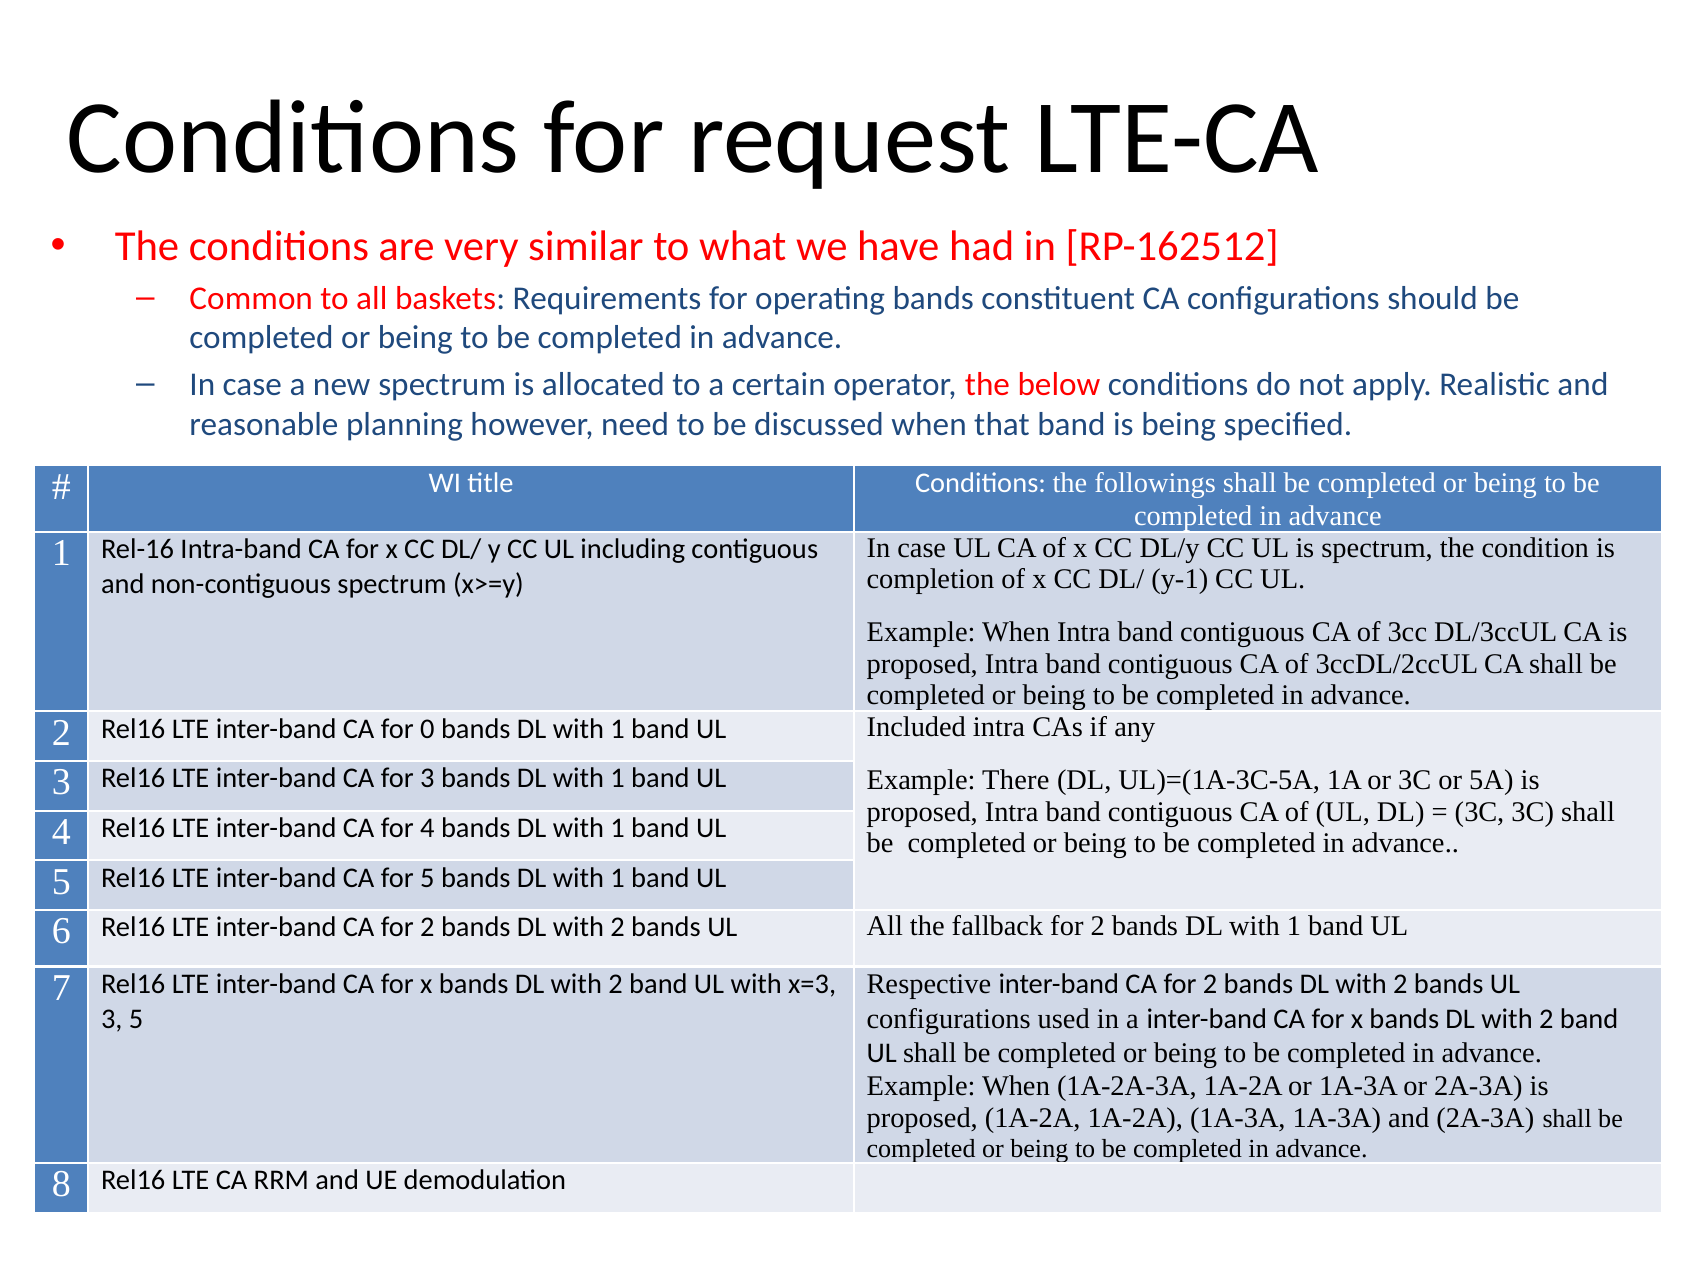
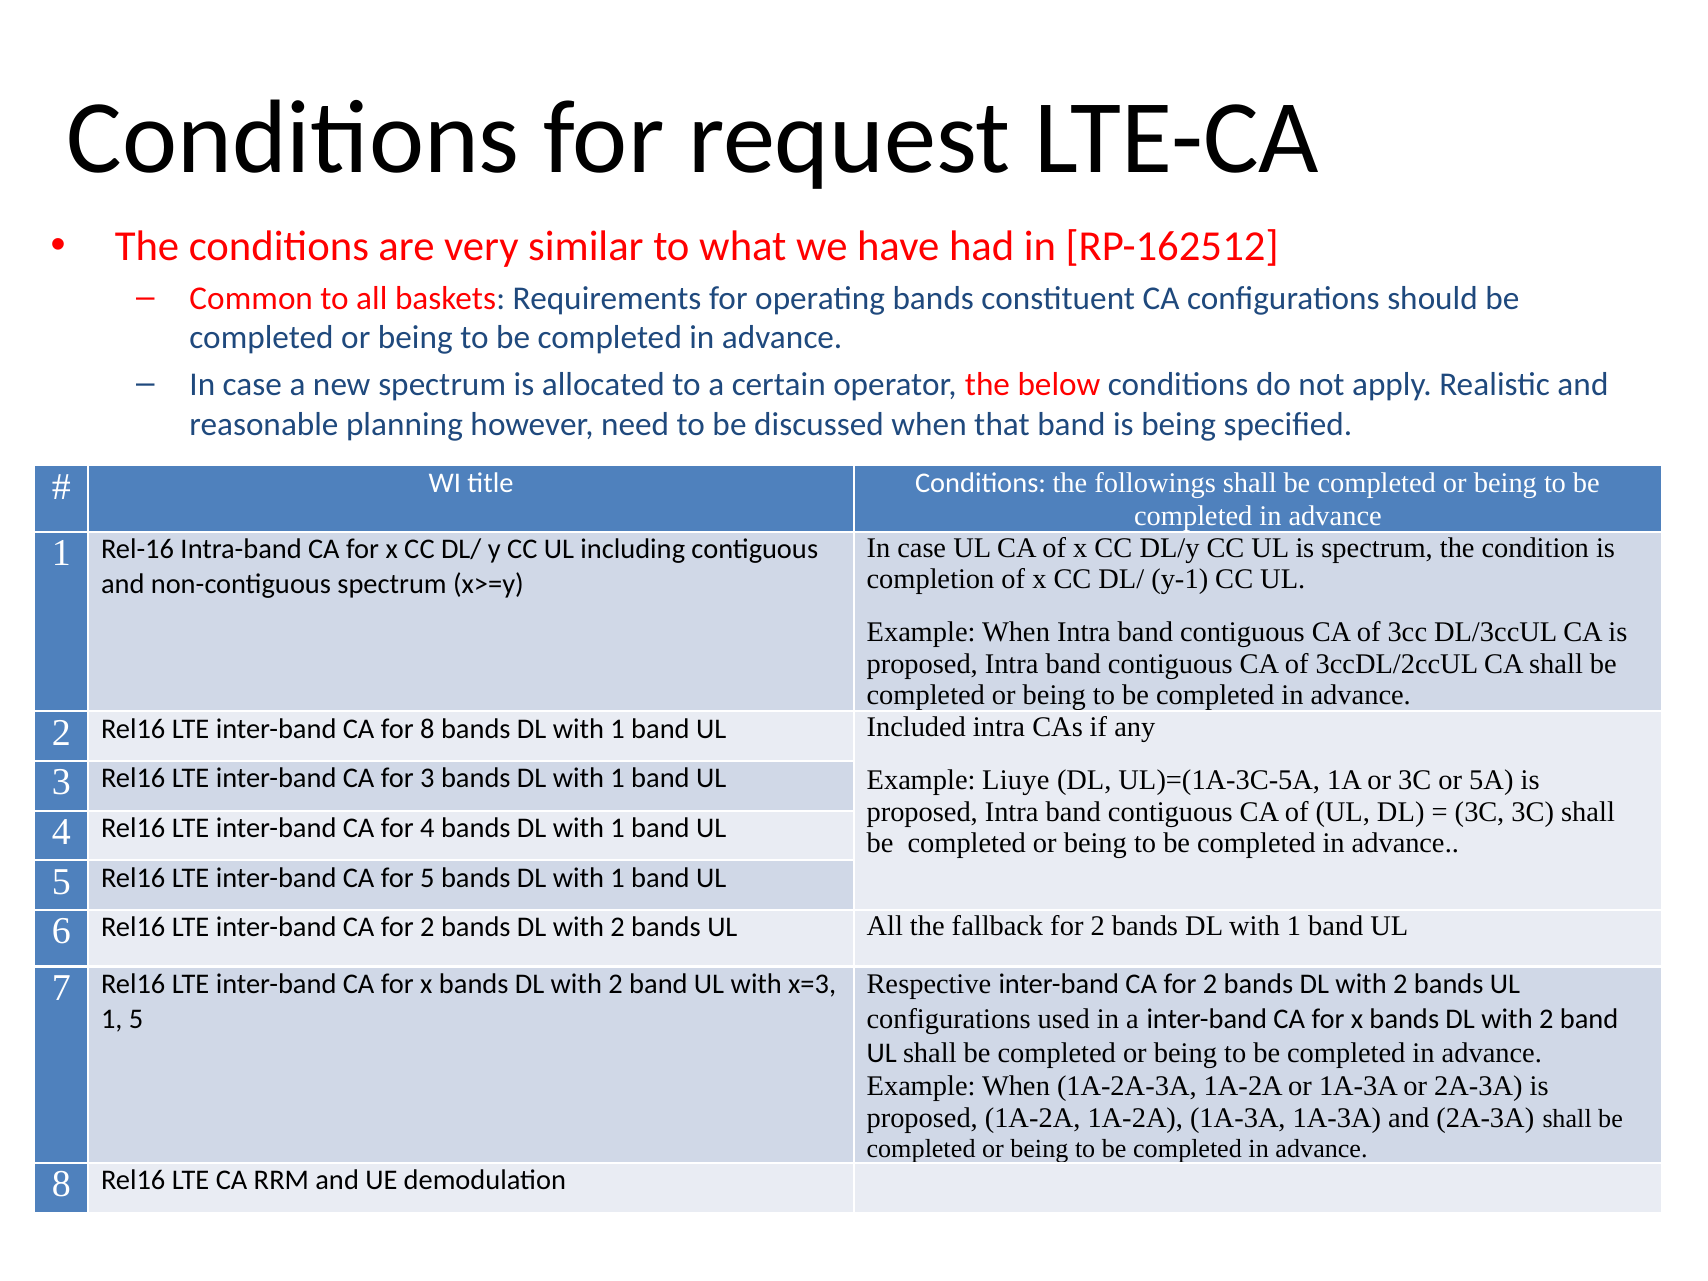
for 0: 0 -> 8
There: There -> Liuye
3 at (112, 1019): 3 -> 1
